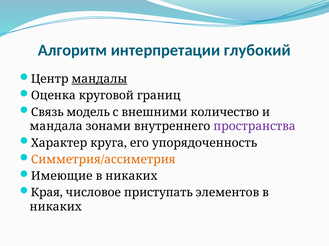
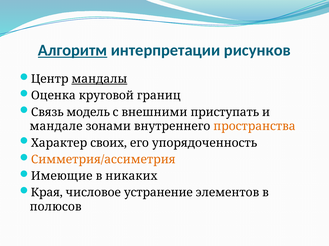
Алгоритм underline: none -> present
глубокий: глубокий -> рисунков
количество: количество -> приступать
мандала: мандала -> мандале
пространства colour: purple -> orange
круга: круга -> своих
приступать: приступать -> устранение
никаких at (56, 207): никаких -> полюсов
